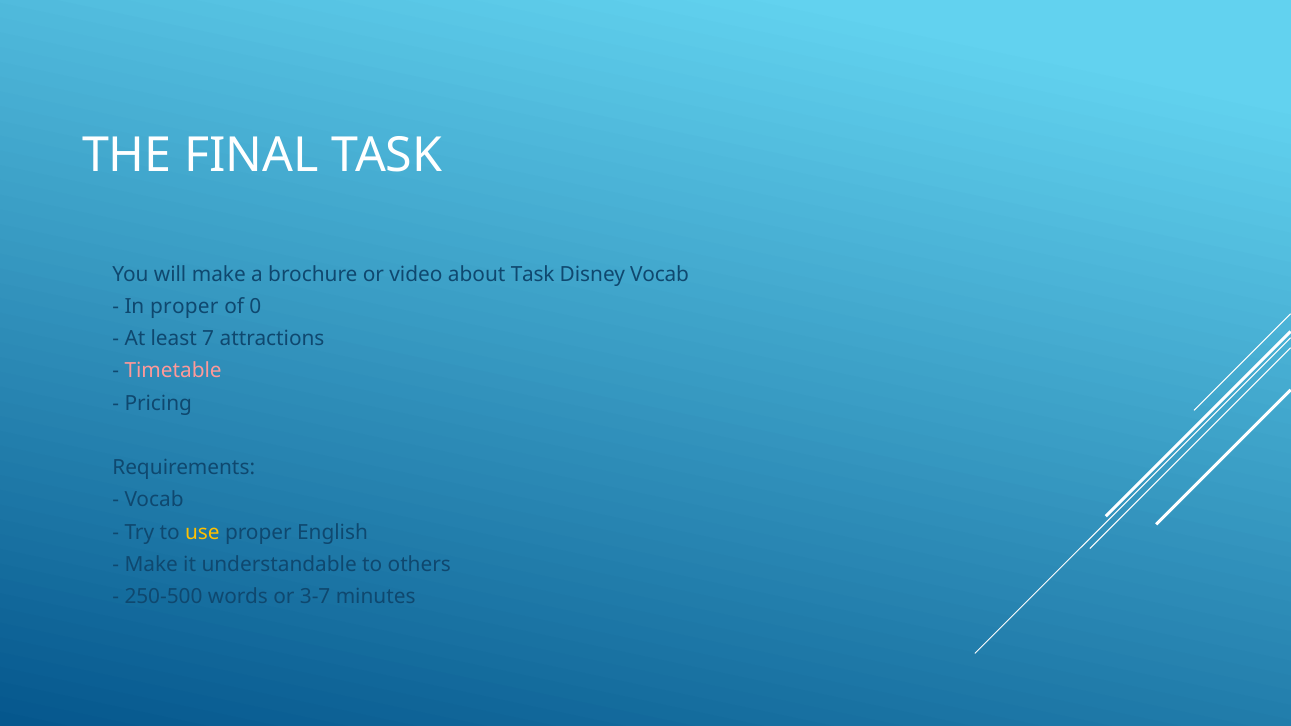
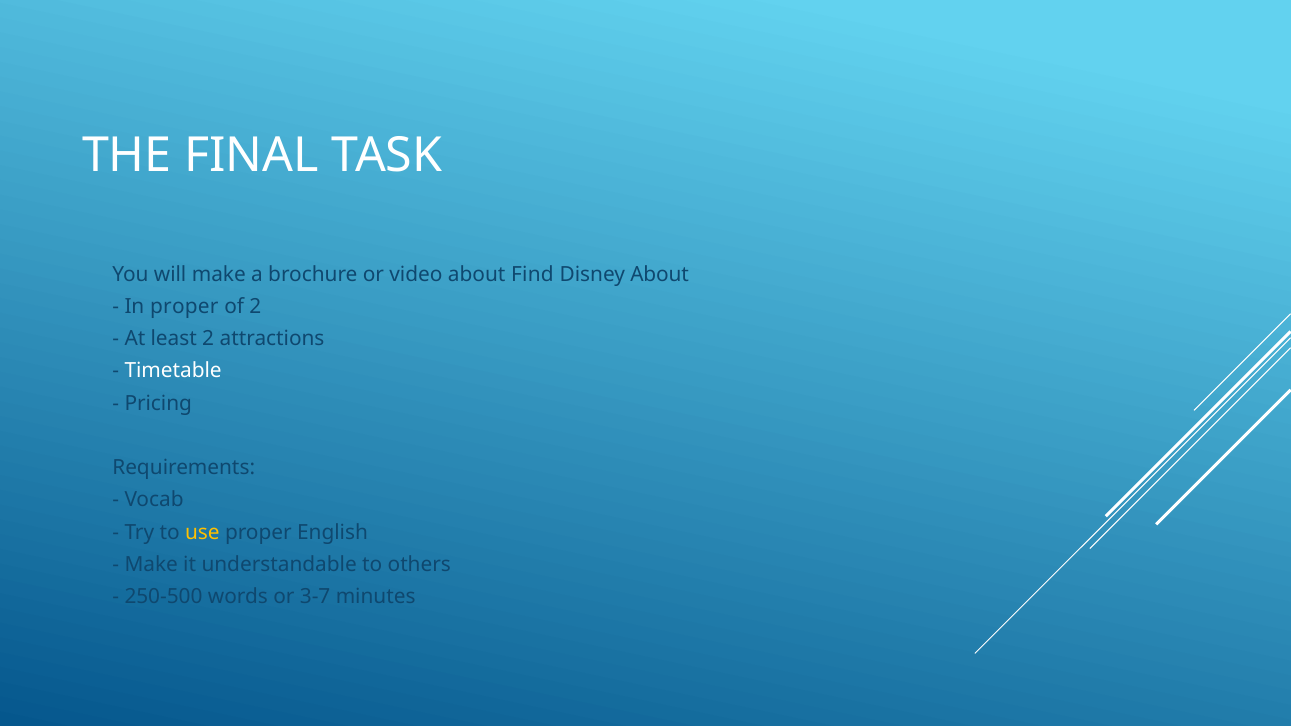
about Task: Task -> Find
Disney Vocab: Vocab -> About
of 0: 0 -> 2
least 7: 7 -> 2
Timetable colour: pink -> white
